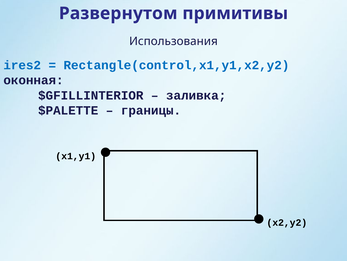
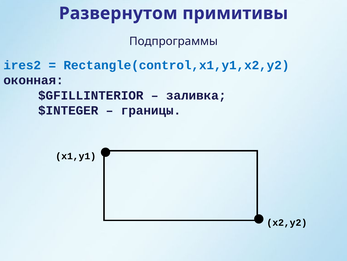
Использования: Использования -> Подпрограммы
$PALETTE: $PALETTE -> $INTEGER
